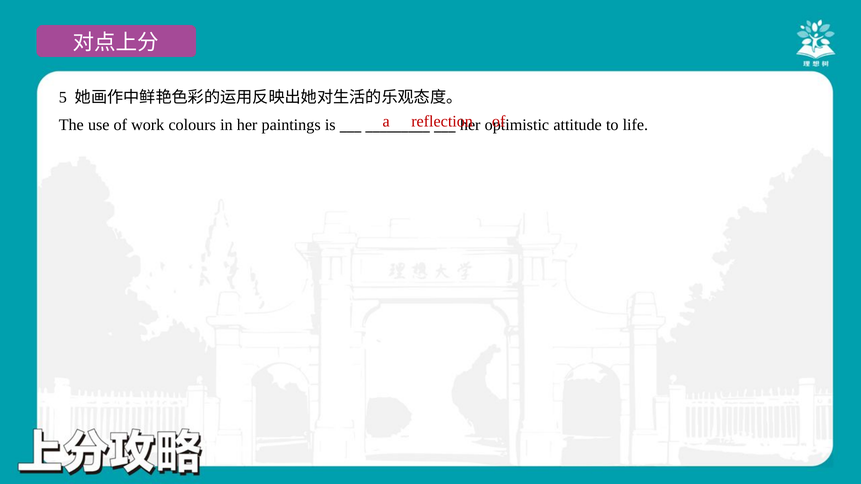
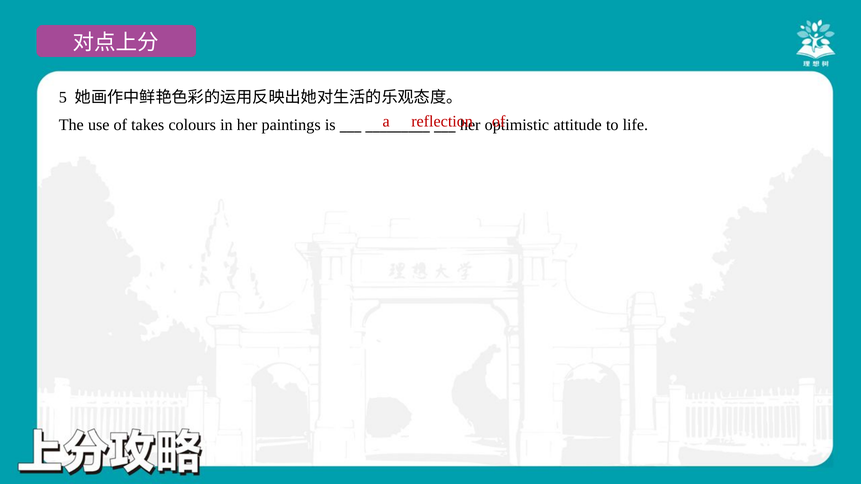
work: work -> takes
